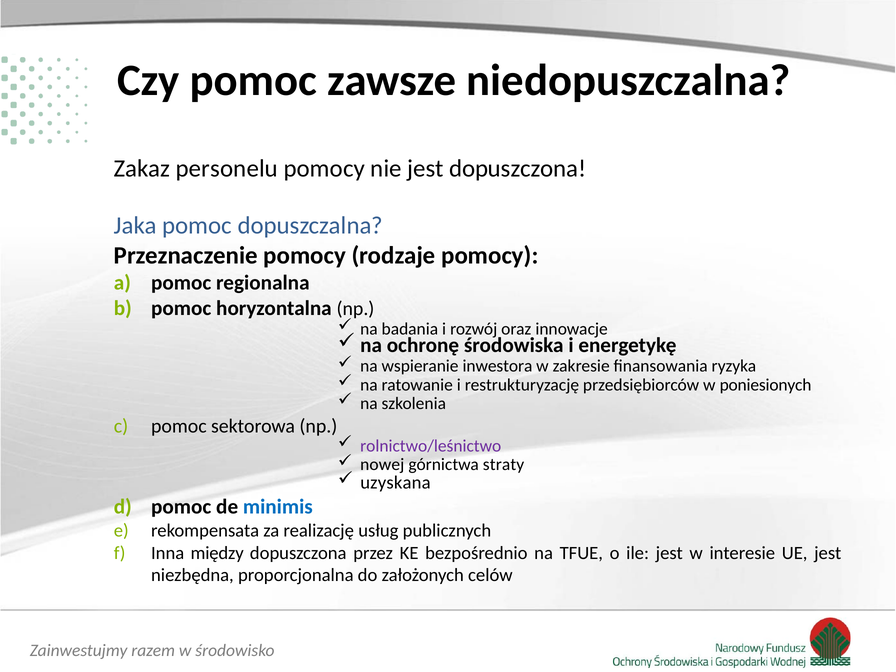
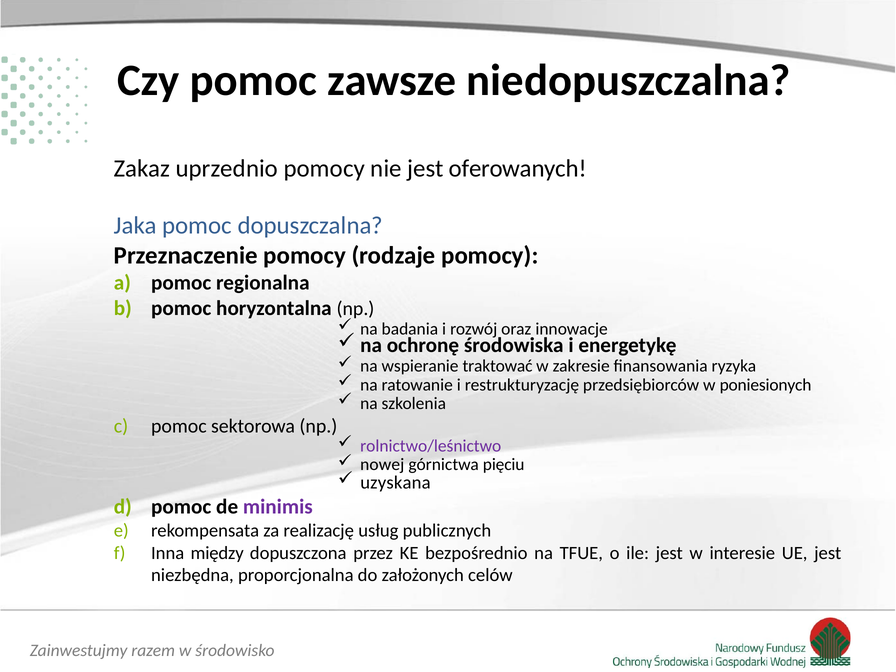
personelu: personelu -> uprzednio
jest dopuszczona: dopuszczona -> oferowanych
inwestora: inwestora -> traktować
straty: straty -> pięciu
minimis colour: blue -> purple
